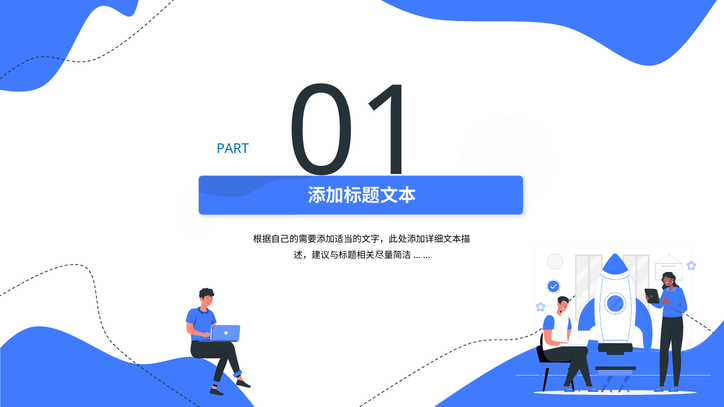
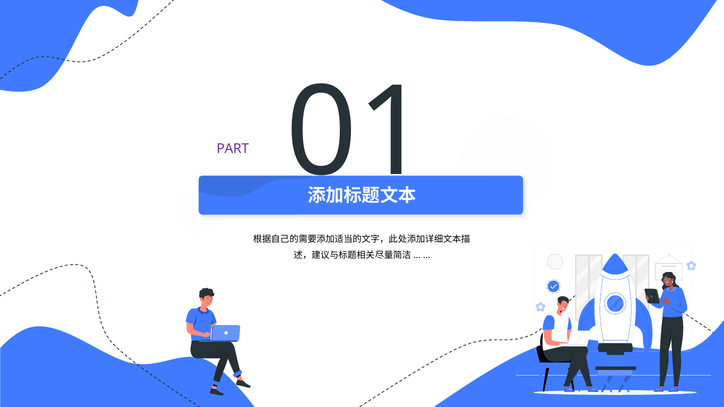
PART colour: blue -> purple
